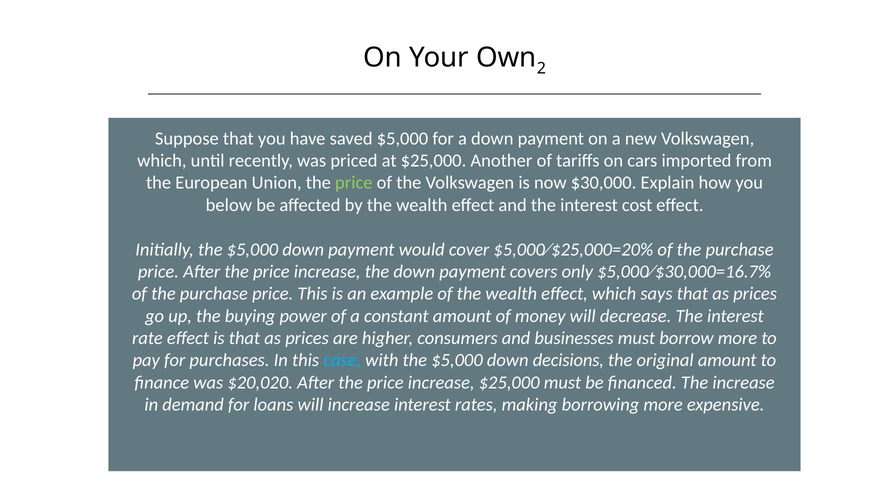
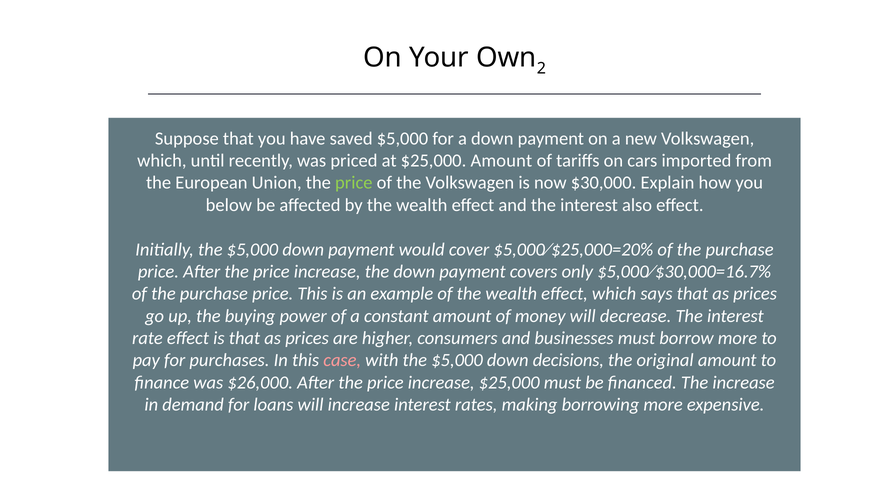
$25,000 Another: Another -> Amount
cost: cost -> also
case colour: light blue -> pink
$20,020: $20,020 -> $26,000
